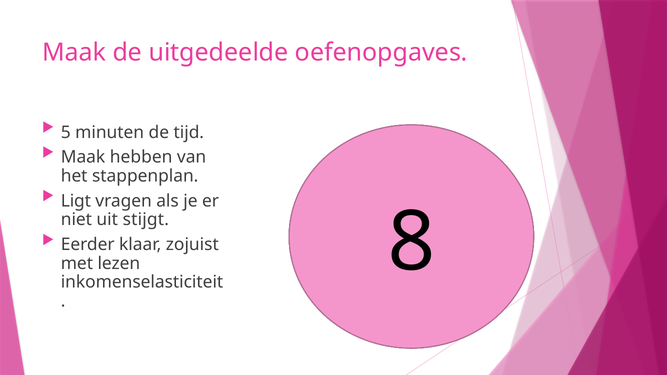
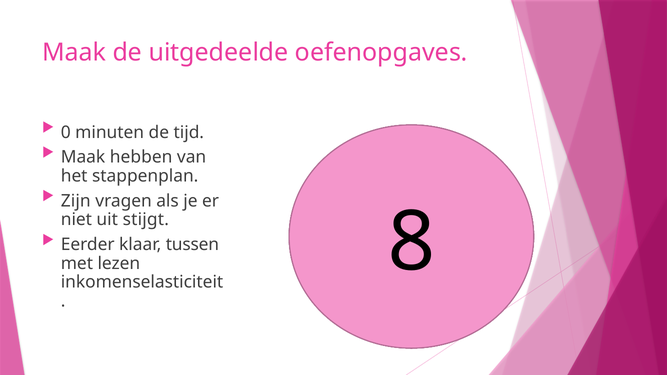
5: 5 -> 0
Ligt: Ligt -> Zijn
zojuist: zojuist -> tussen
